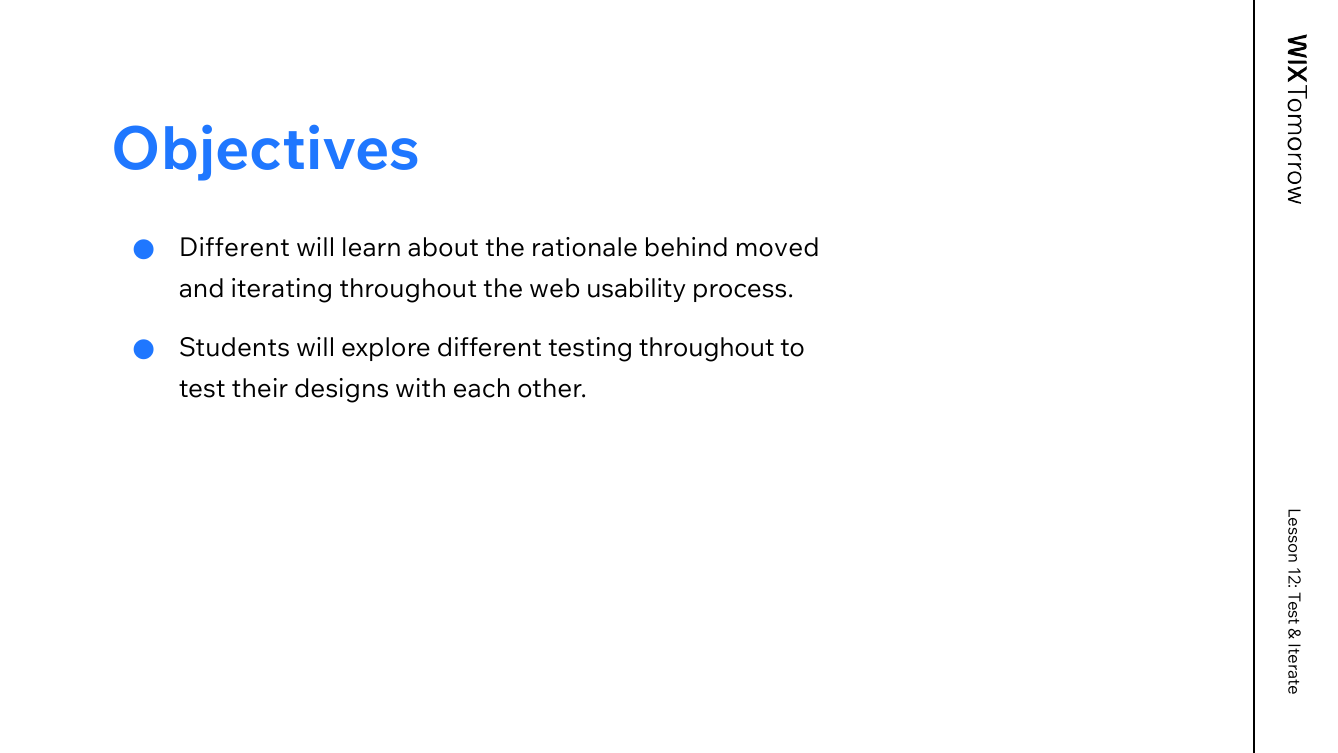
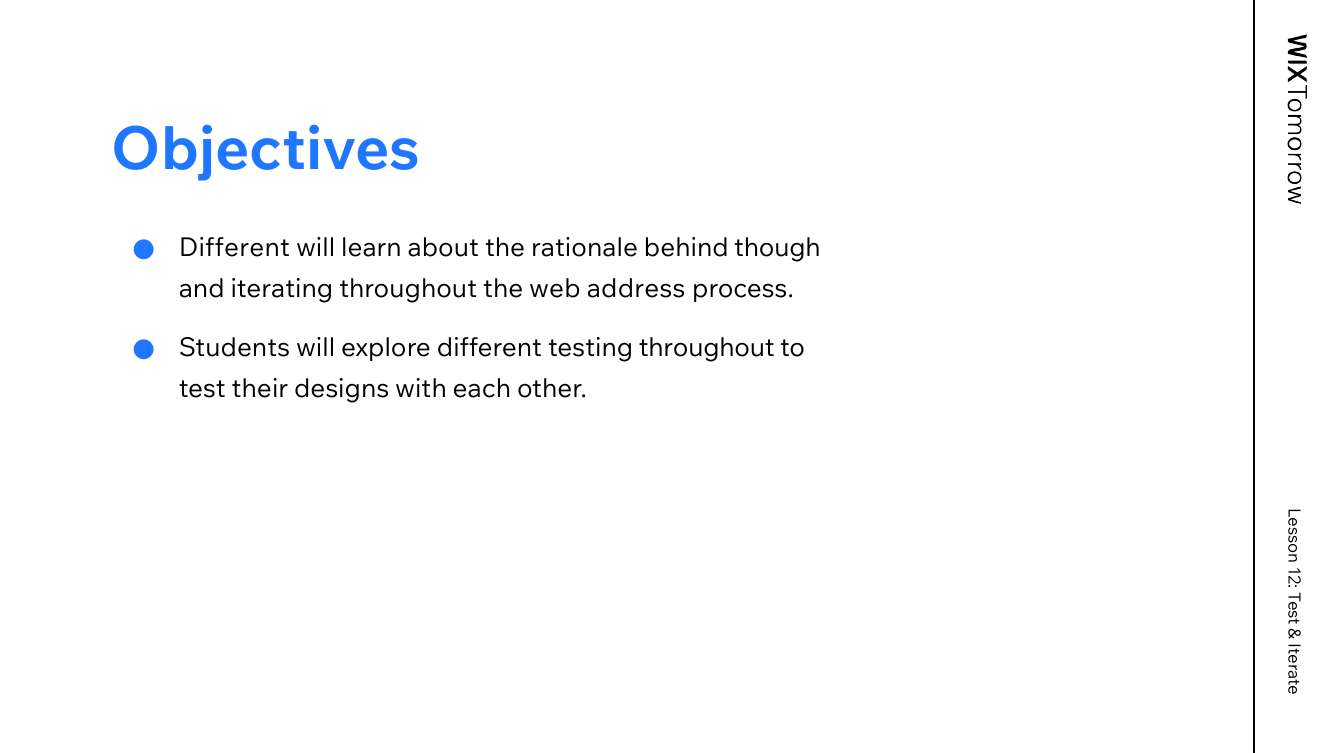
moved: moved -> though
usability: usability -> address
